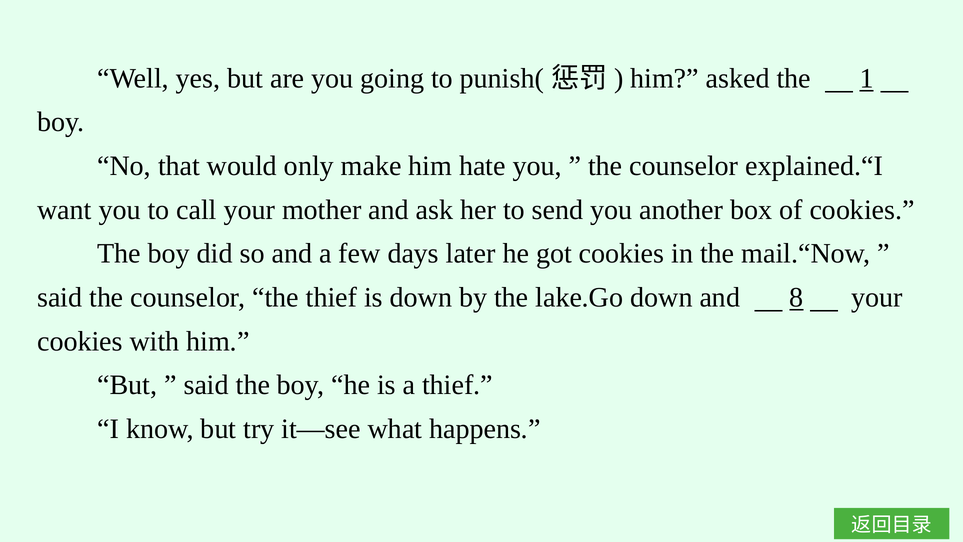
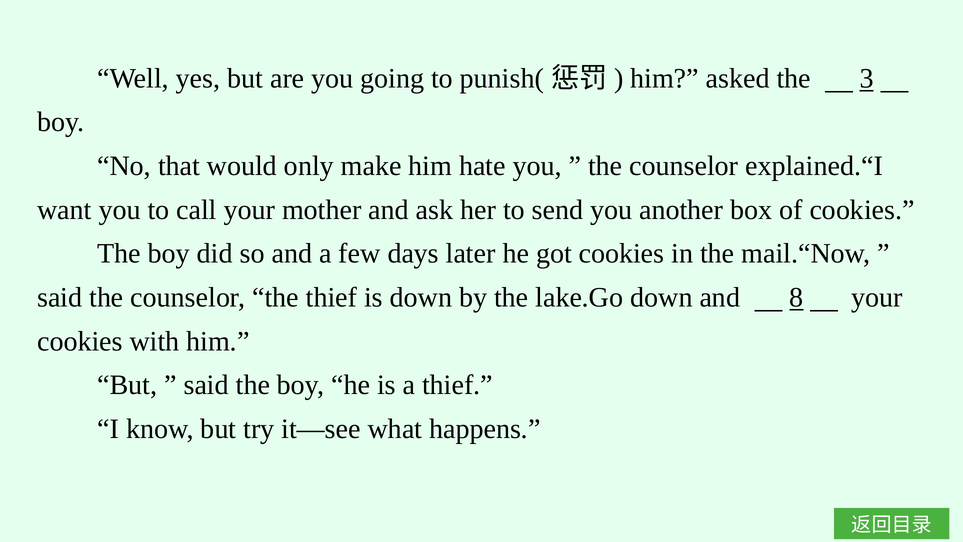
1: 1 -> 3
